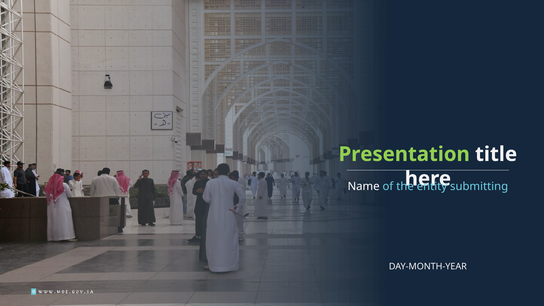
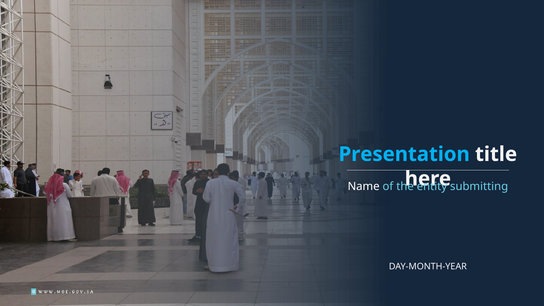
Presentation colour: light green -> light blue
